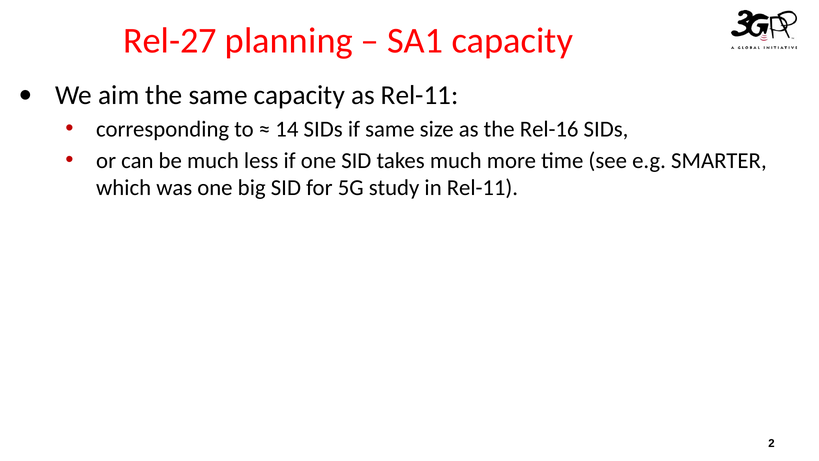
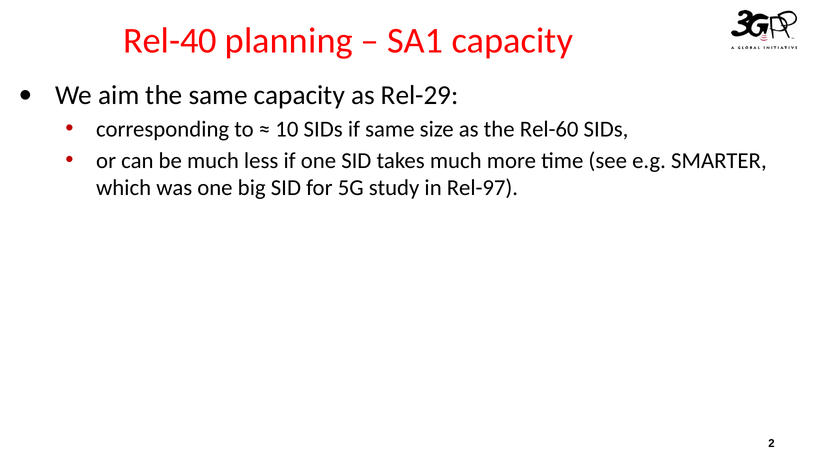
Rel-27: Rel-27 -> Rel-40
as Rel-11: Rel-11 -> Rel-29
14: 14 -> 10
Rel-16: Rel-16 -> Rel-60
in Rel-11: Rel-11 -> Rel-97
